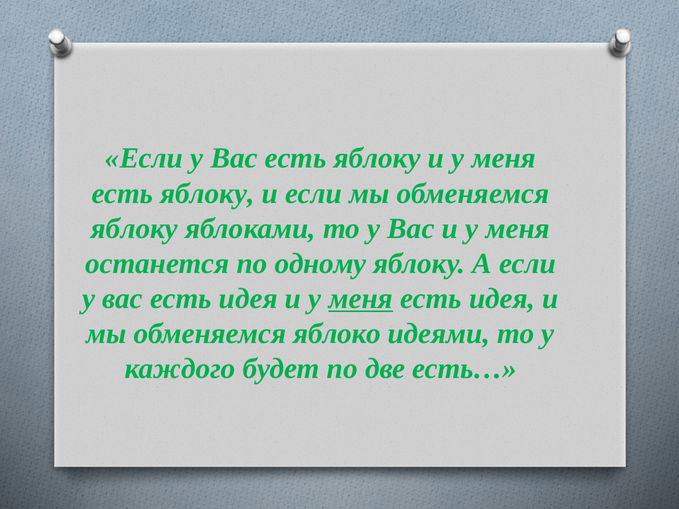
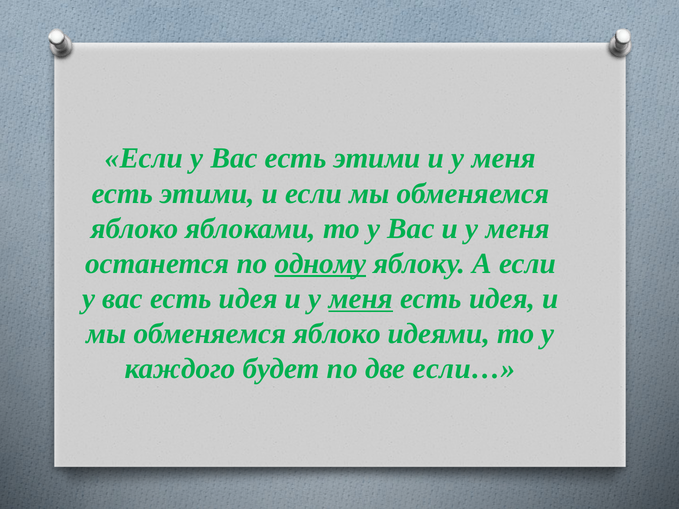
Вас есть яблоку: яблоку -> этими
яблоку at (207, 193): яблоку -> этими
яблоку at (134, 229): яблоку -> яблоко
одному underline: none -> present
есть…: есть… -> если…
